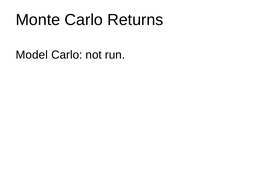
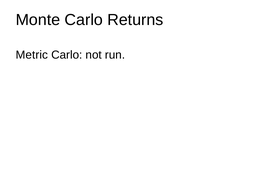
Model: Model -> Metric
